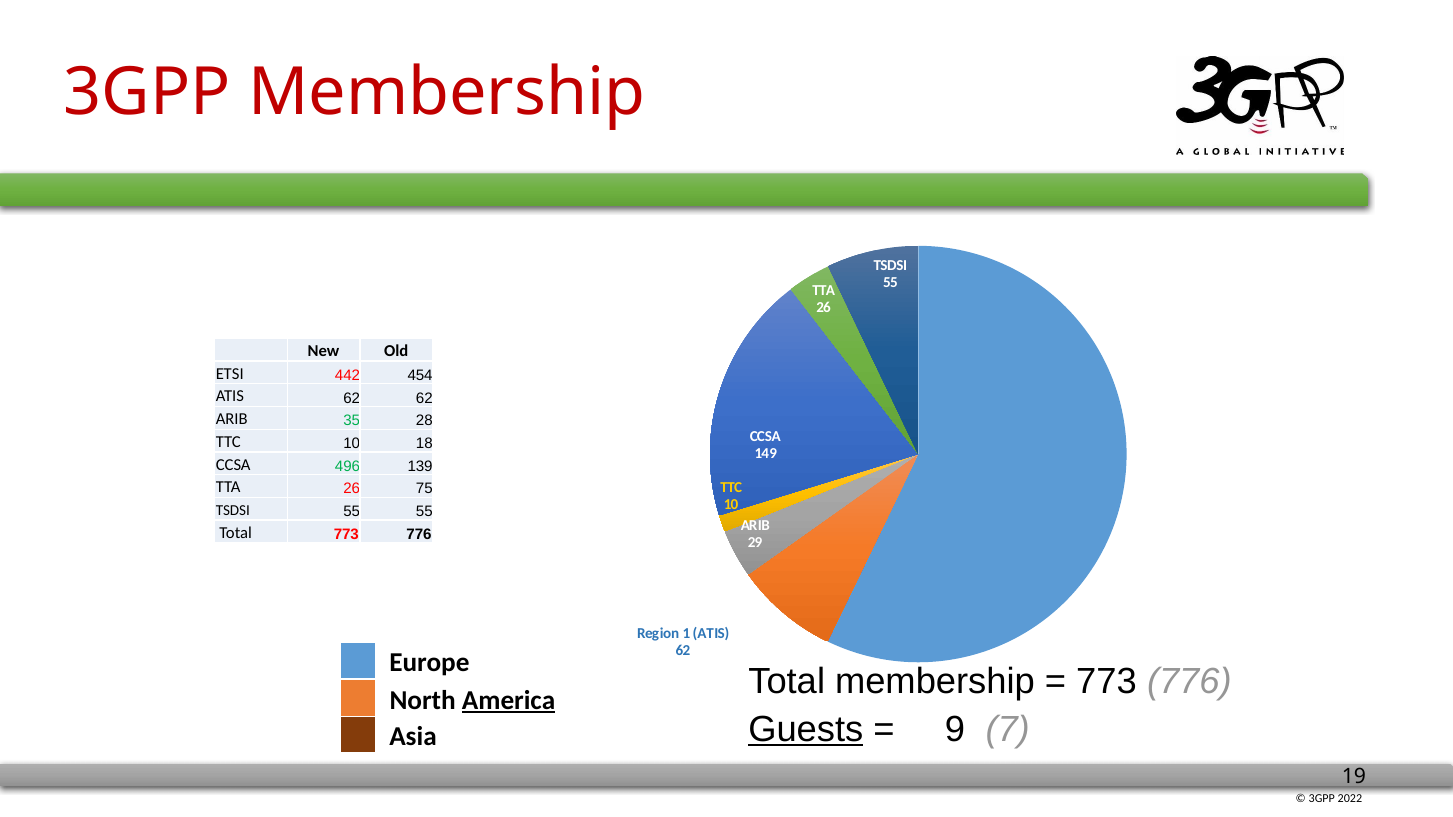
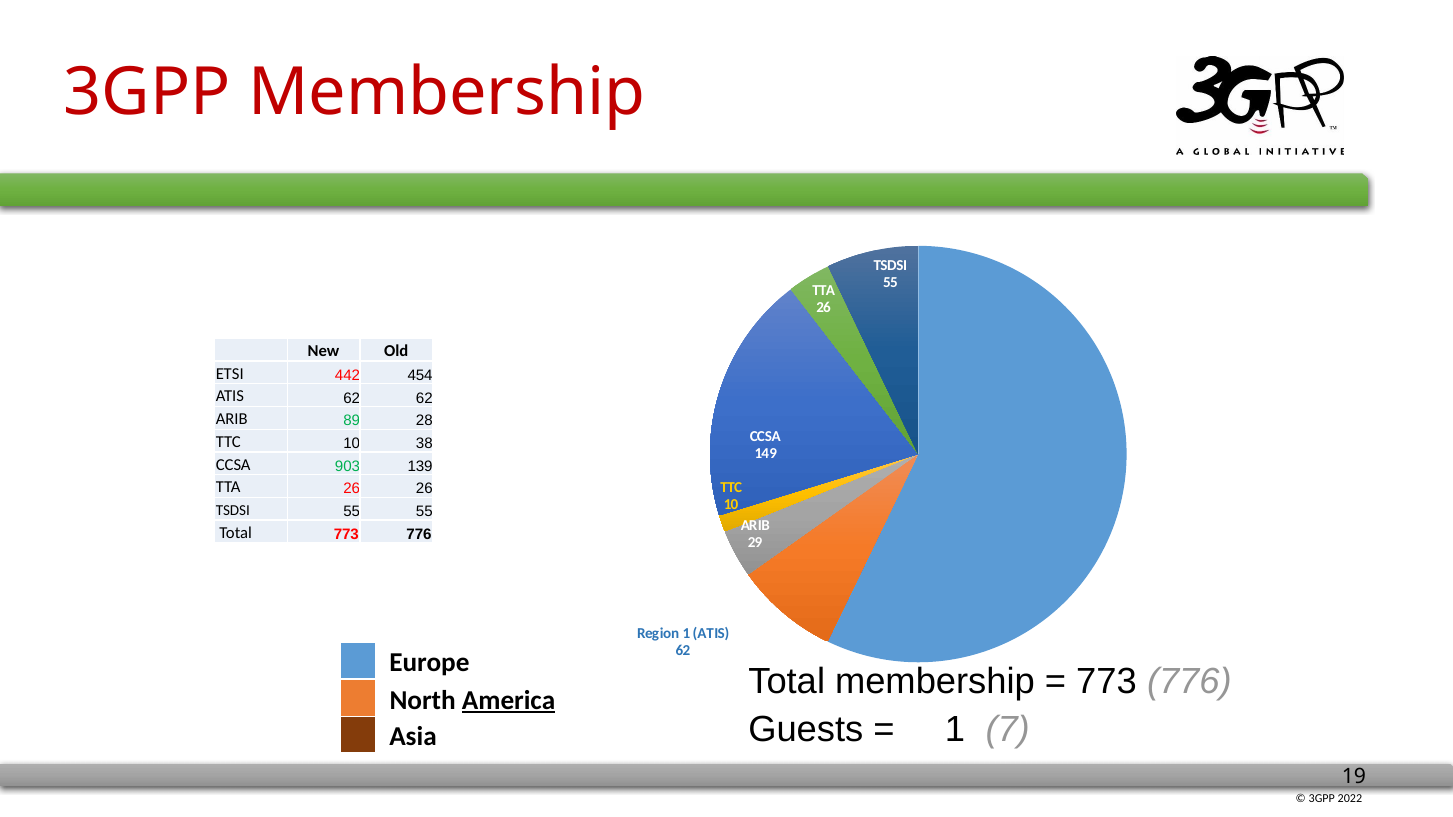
35: 35 -> 89
18: 18 -> 38
496: 496 -> 903
26 75: 75 -> 26
Guests underline: present -> none
9 at (955, 730): 9 -> 1
